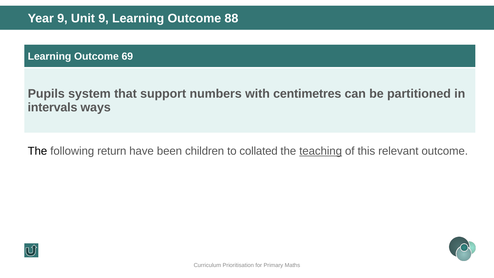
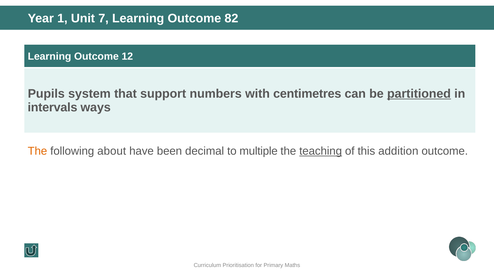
Year 9: 9 -> 1
Unit 9: 9 -> 7
88: 88 -> 82
69: 69 -> 12
partitioned underline: none -> present
The at (37, 151) colour: black -> orange
return: return -> about
children: children -> decimal
collated: collated -> multiple
relevant: relevant -> addition
